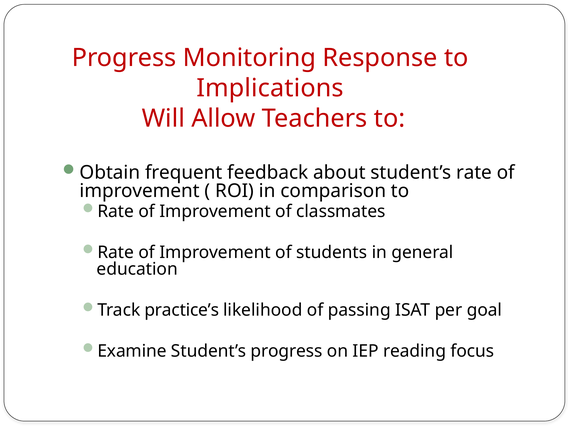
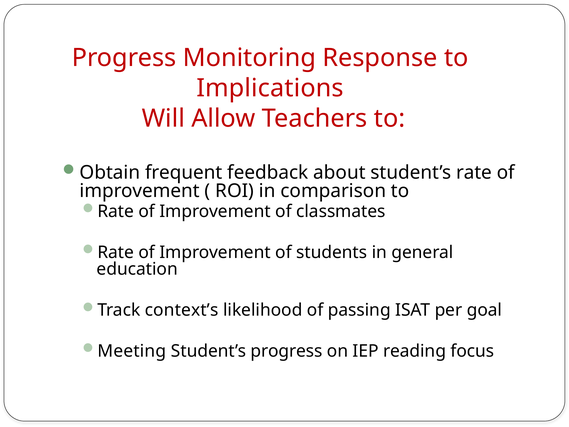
practice’s: practice’s -> context’s
Examine: Examine -> Meeting
